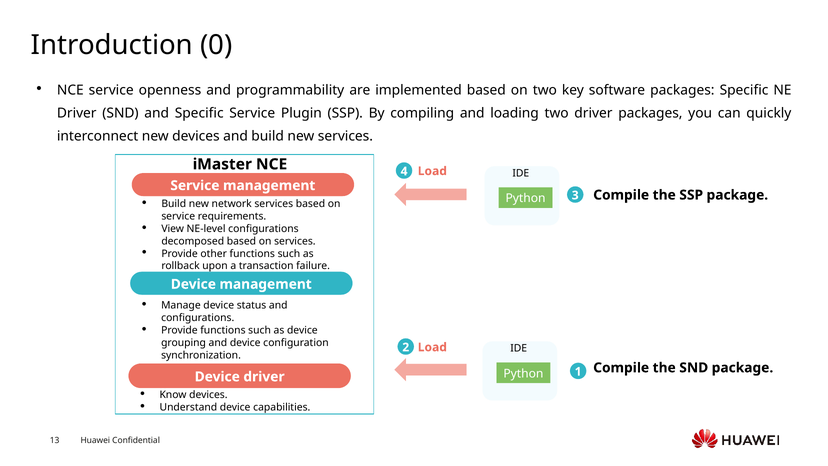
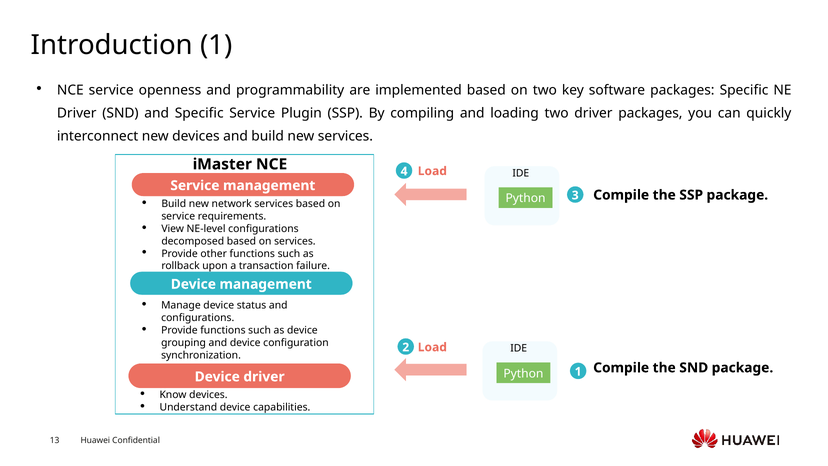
Introduction 0: 0 -> 1
